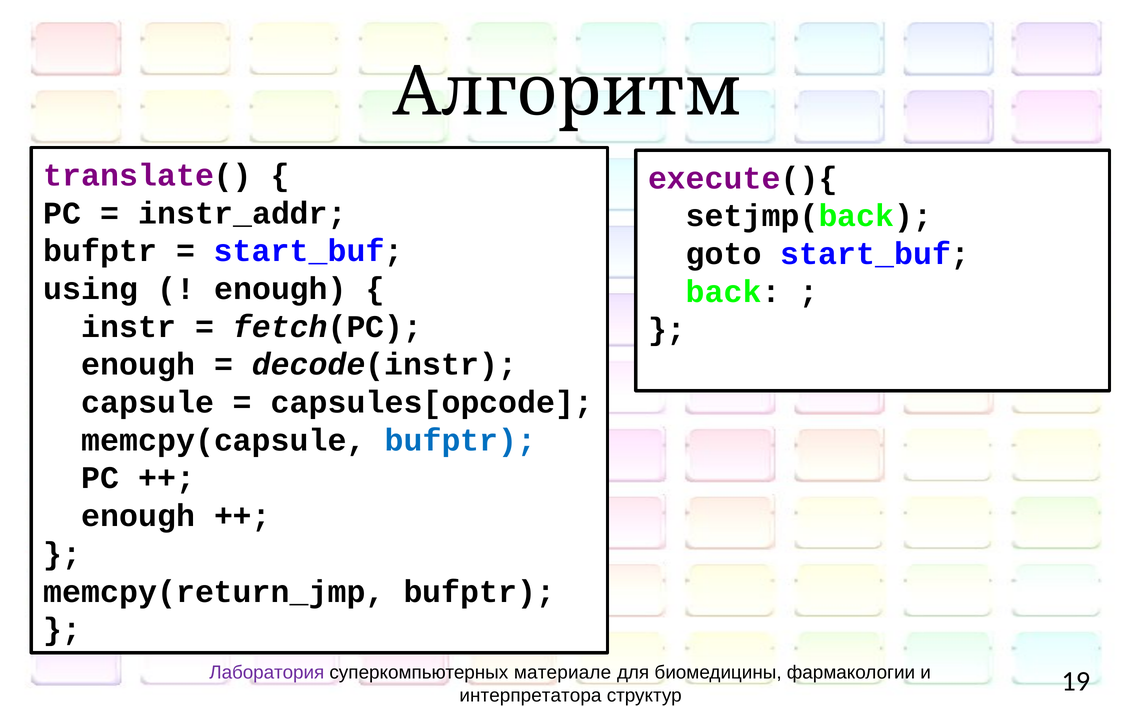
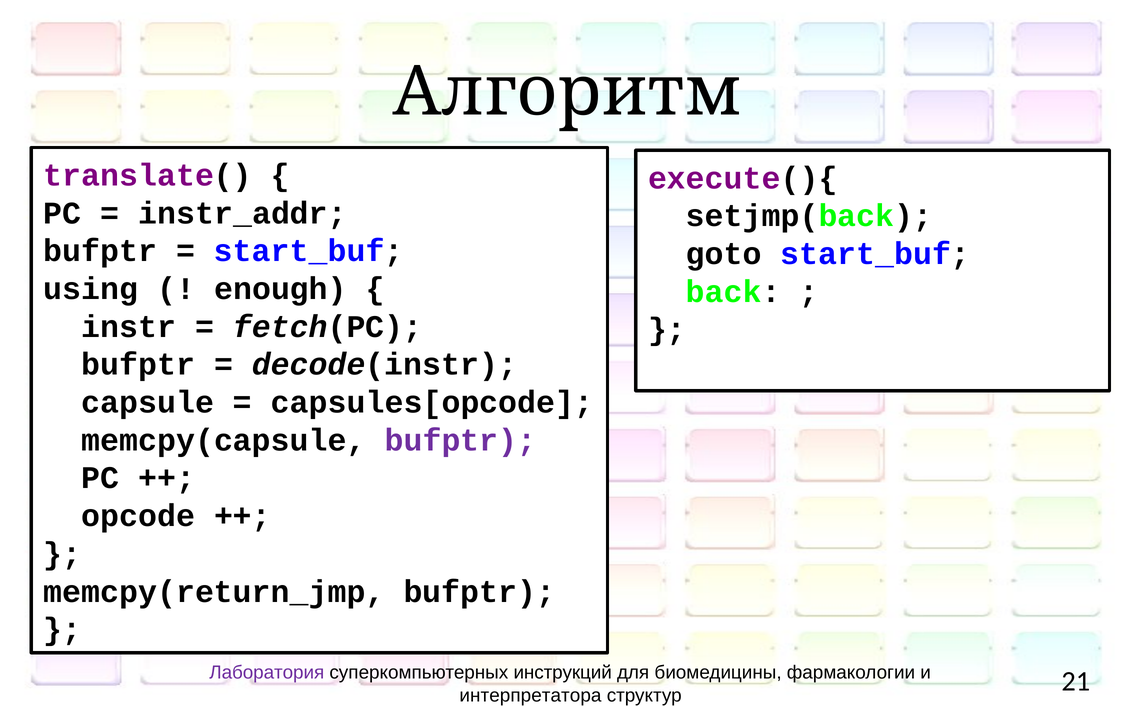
enough at (138, 365): enough -> bufptr
bufptr at (460, 440) colour: blue -> purple
enough at (138, 516): enough -> opcode
материале: материале -> инструкций
19: 19 -> 21
